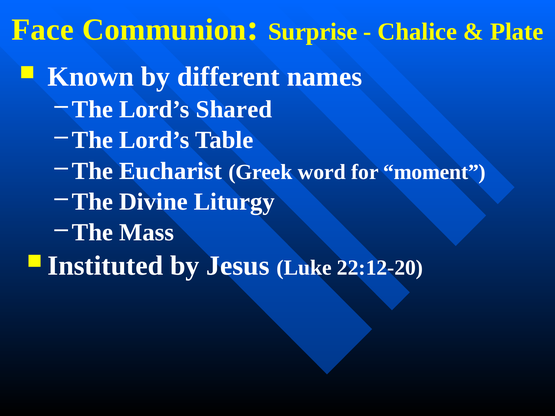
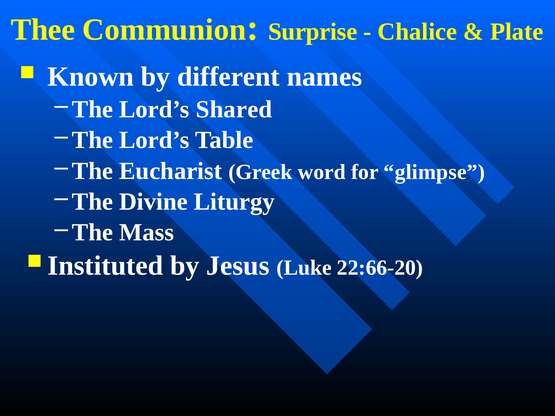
Face: Face -> Thee
moment: moment -> glimpse
22:12-20: 22:12-20 -> 22:66-20
